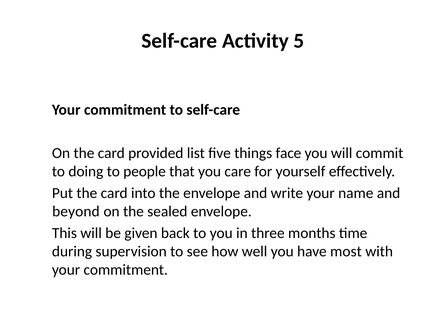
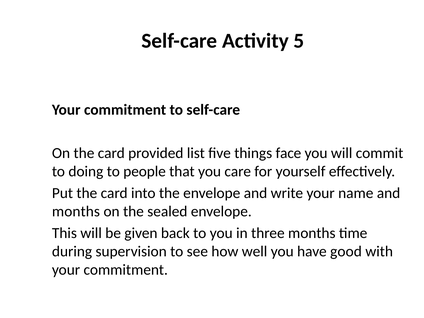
beyond at (76, 211): beyond -> months
most: most -> good
